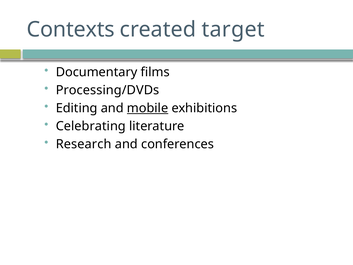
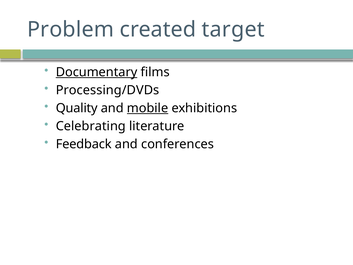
Contexts: Contexts -> Problem
Documentary underline: none -> present
Editing: Editing -> Quality
Research: Research -> Feedback
